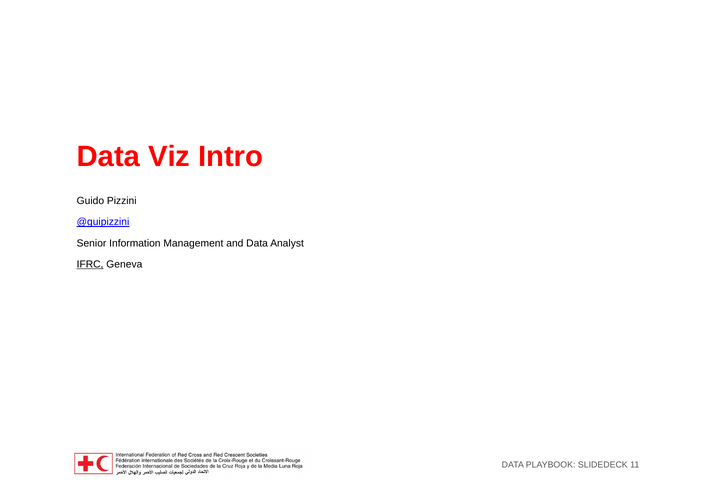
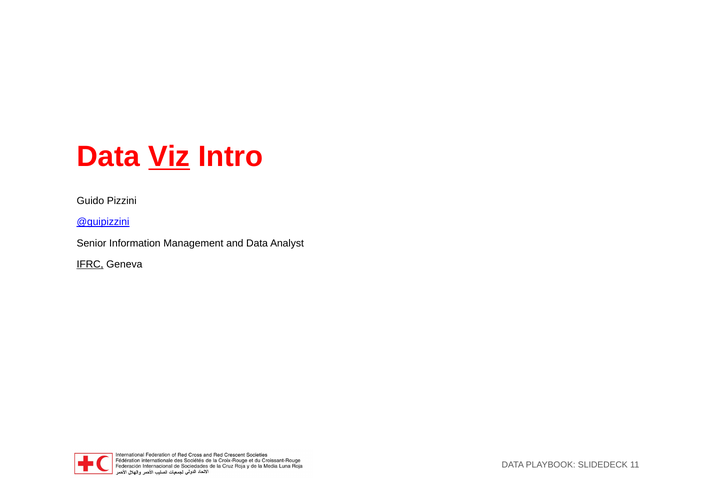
Viz underline: none -> present
